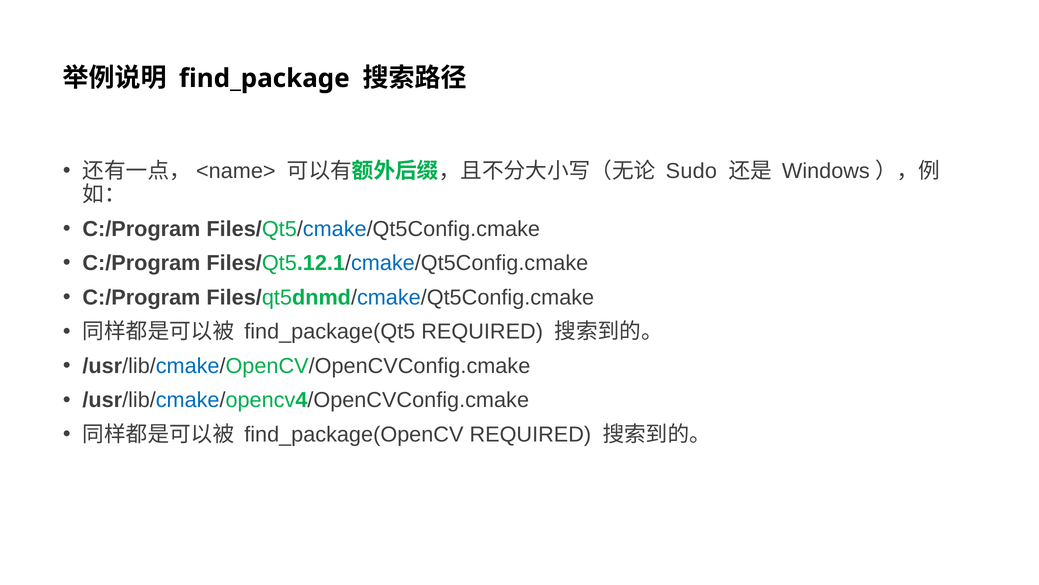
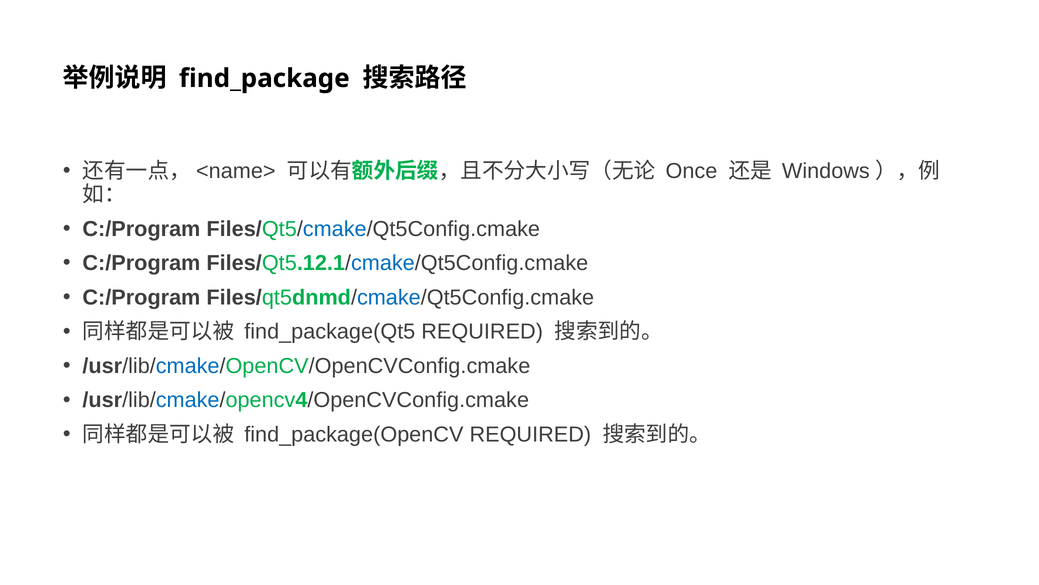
Sudo: Sudo -> Once
